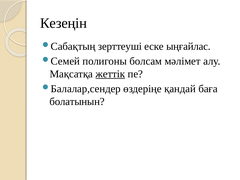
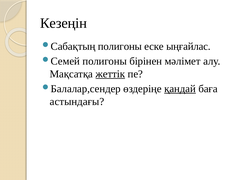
зерттеуші at (120, 46): зерттеуші -> полигоны
болсам: болсам -> бірінен
қандай underline: none -> present
болатынын: болатынын -> астындағы
